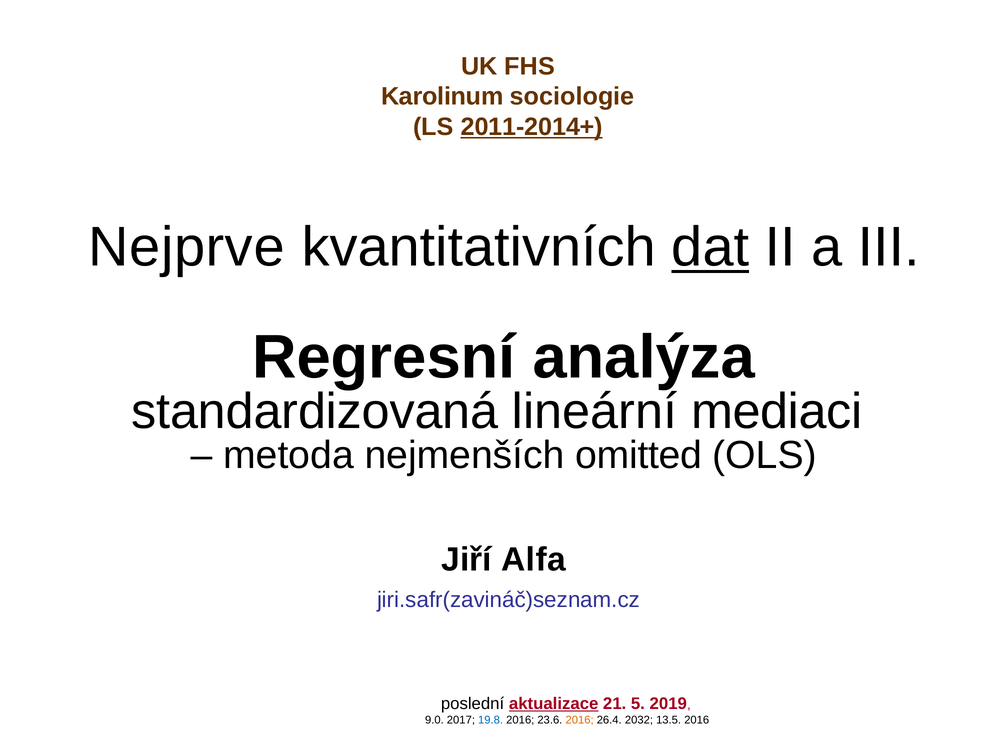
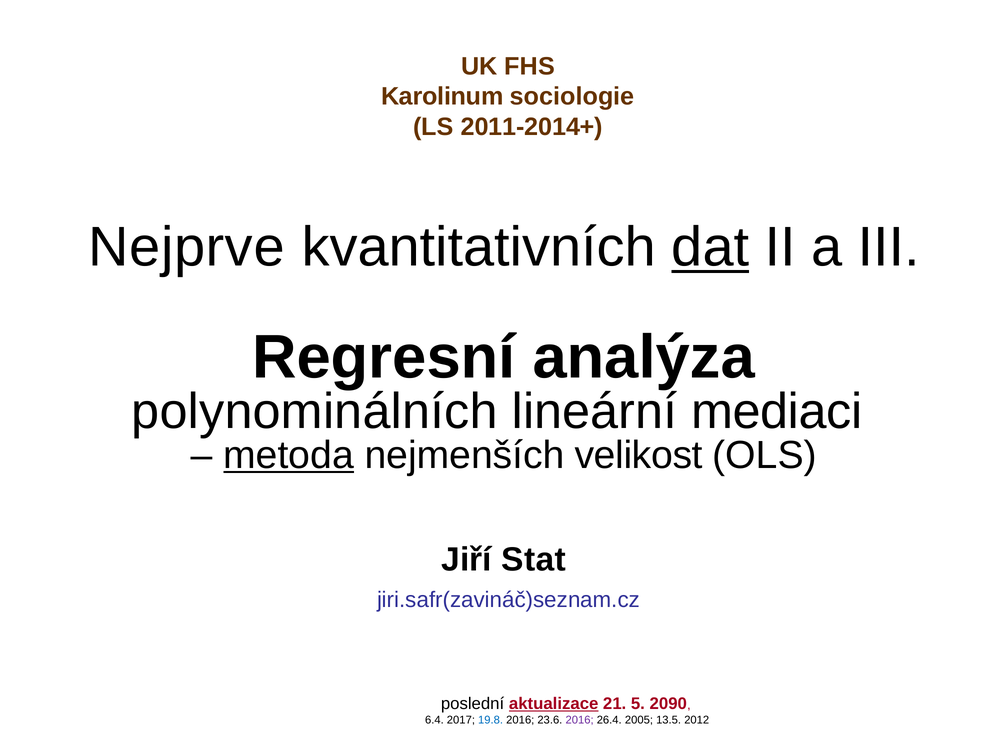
2011-2014+ underline: present -> none
standardizovaná: standardizovaná -> polynominálních
metoda underline: none -> present
omitted: omitted -> velikost
Alfa: Alfa -> Stat
2019: 2019 -> 2090
9.0: 9.0 -> 6.4
2016 at (580, 720) colour: orange -> purple
2032: 2032 -> 2005
13.5 2016: 2016 -> 2012
